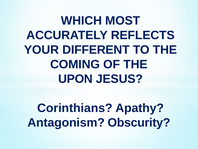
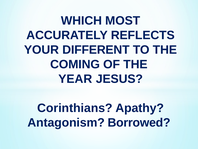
UPON: UPON -> YEAR
Obscurity: Obscurity -> Borrowed
